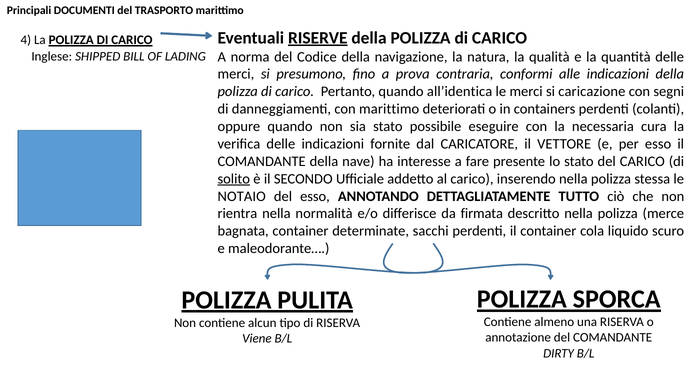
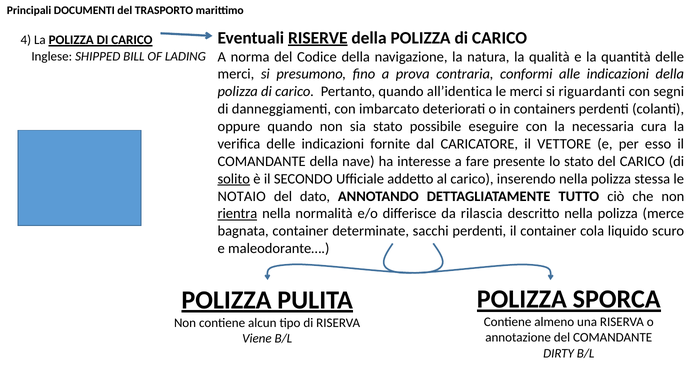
caricazione: caricazione -> riguardanti
con marittimo: marittimo -> imbarcato
del esso: esso -> dato
rientra underline: none -> present
firmata: firmata -> rilascia
